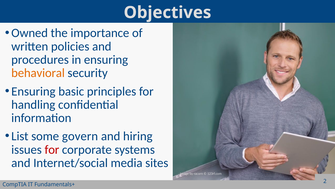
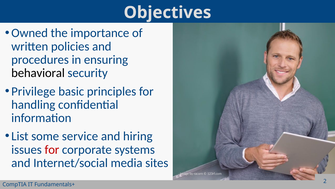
behavioral colour: orange -> black
Ensuring at (33, 91): Ensuring -> Privilege
govern: govern -> service
